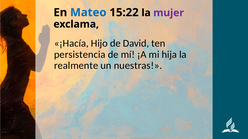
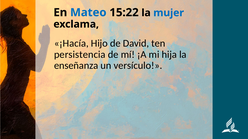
mujer colour: purple -> blue
realmente: realmente -> enseñanza
nuestras: nuestras -> versículo
